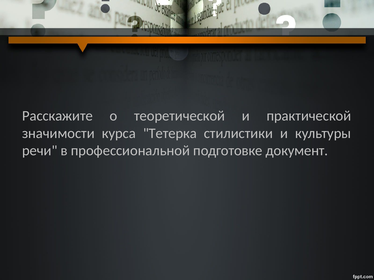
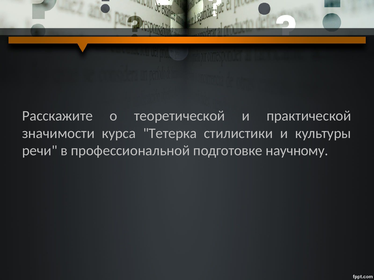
документ: документ -> научному
